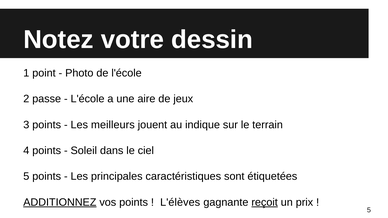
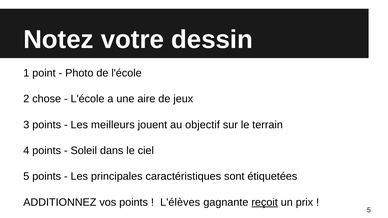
passe: passe -> chose
indique: indique -> objectif
ADDITIONNEZ underline: present -> none
